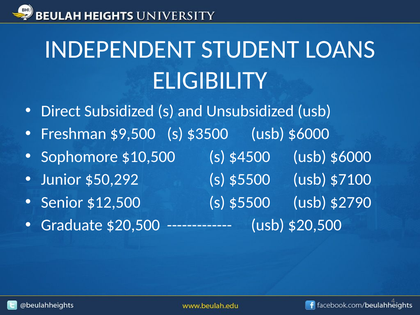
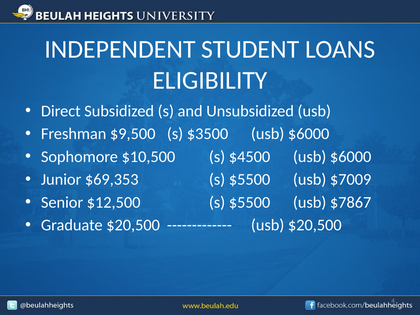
$50,292: $50,292 -> $69,353
$7100: $7100 -> $7009
$2790: $2790 -> $7867
